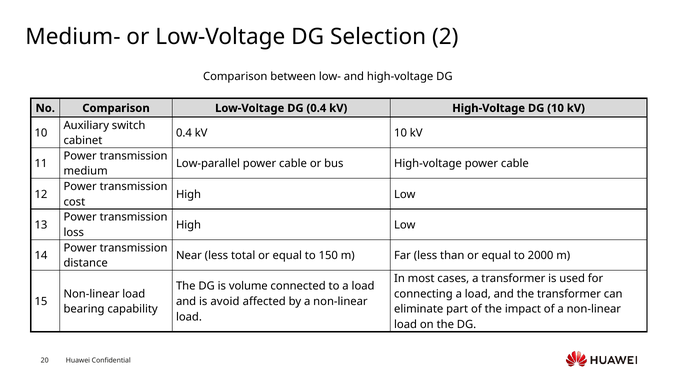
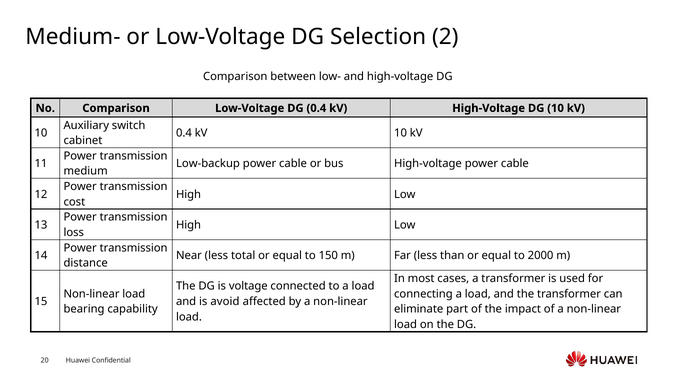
Low-parallel: Low-parallel -> Low-backup
volume: volume -> voltage
